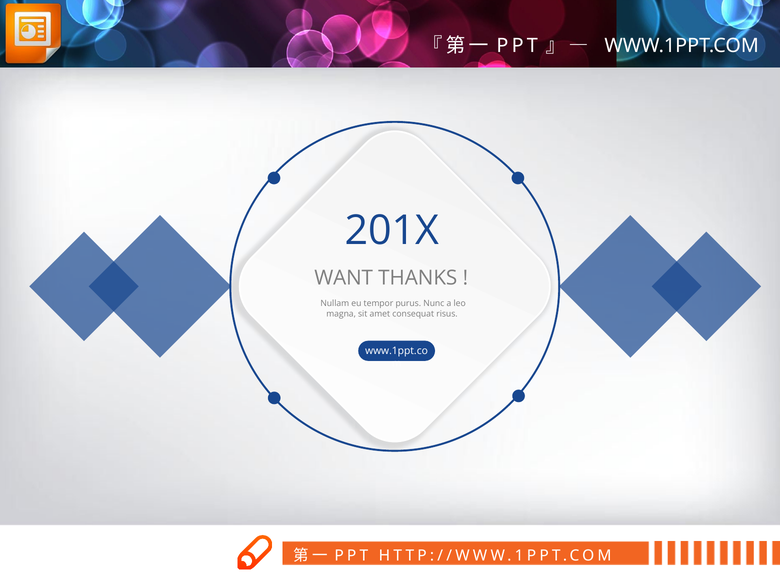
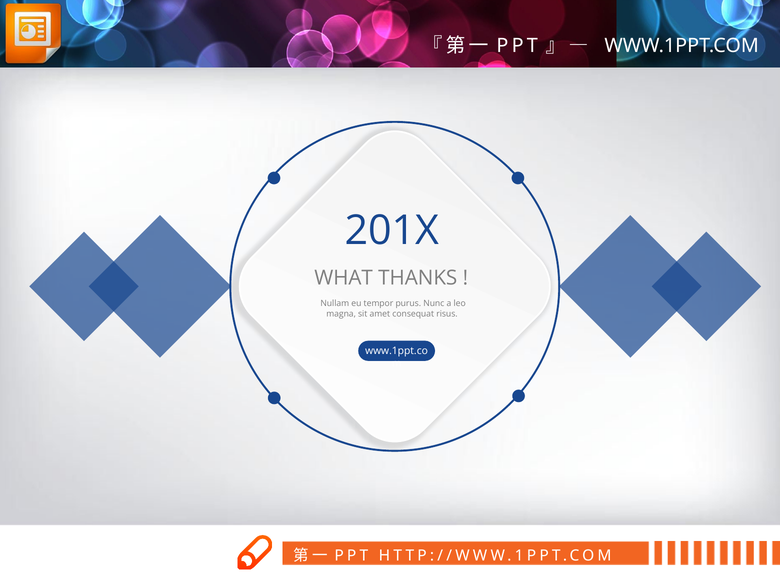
WANT: WANT -> WHAT
